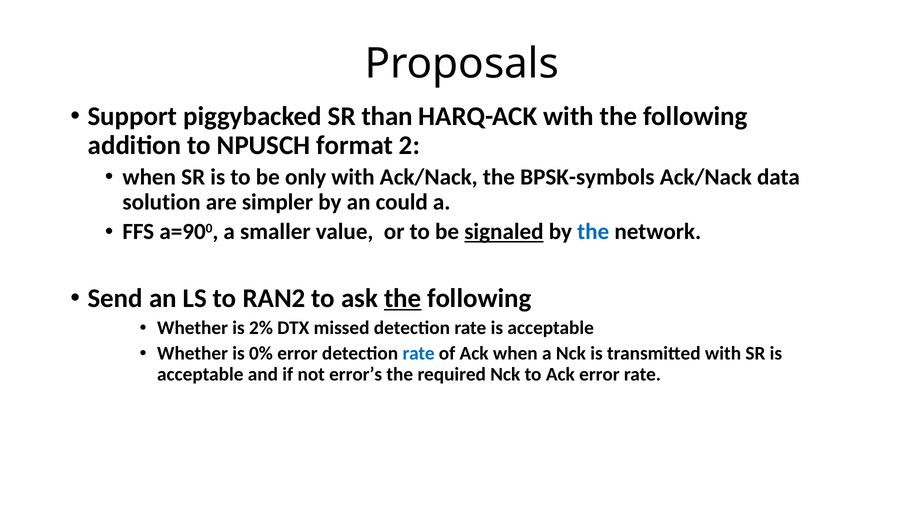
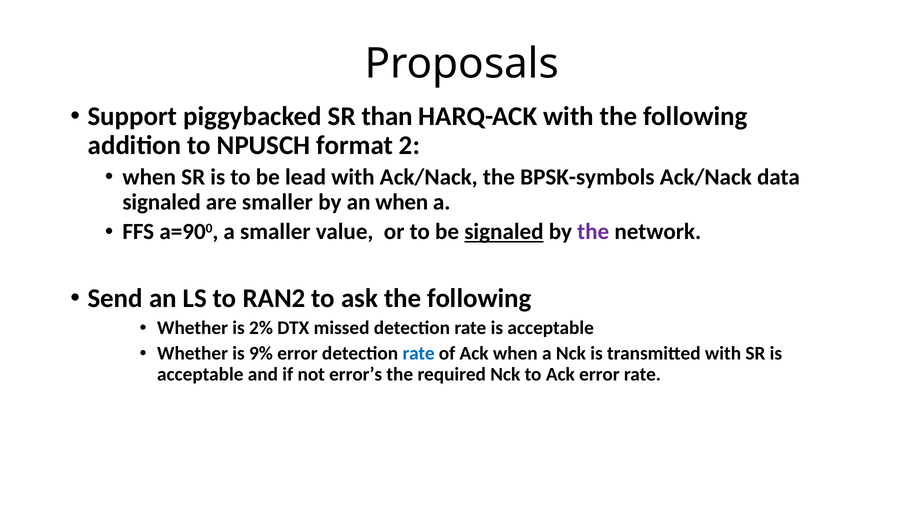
only: only -> lead
solution at (162, 202): solution -> signaled
are simpler: simpler -> smaller
an could: could -> when
the at (593, 232) colour: blue -> purple
the at (403, 298) underline: present -> none
0%: 0% -> 9%
